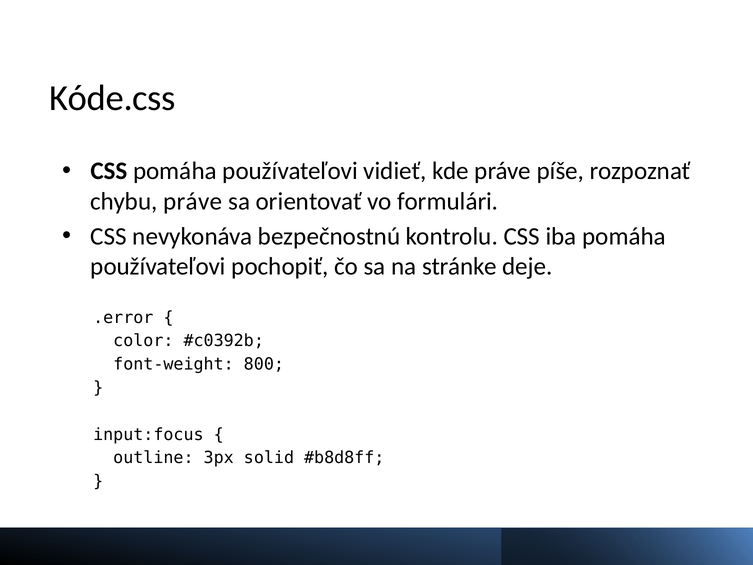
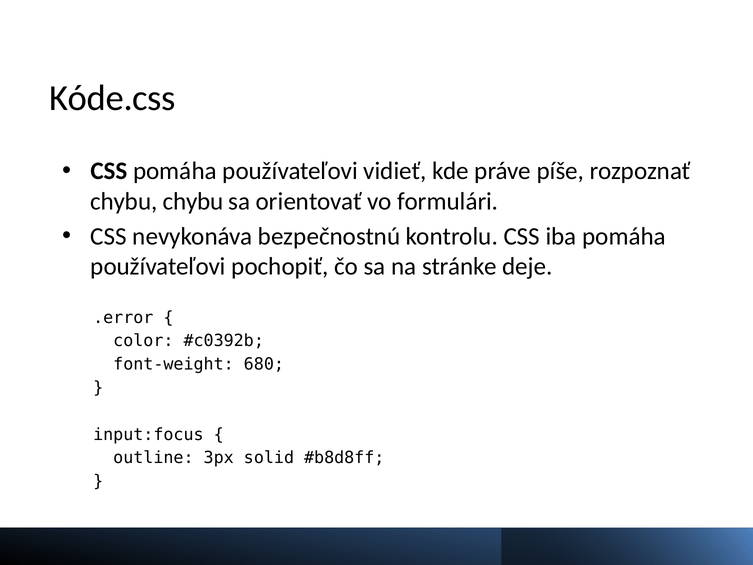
chybu práve: práve -> chybu
800: 800 -> 680
